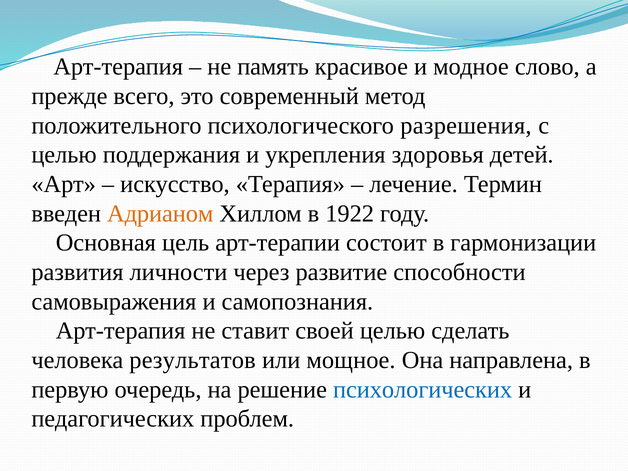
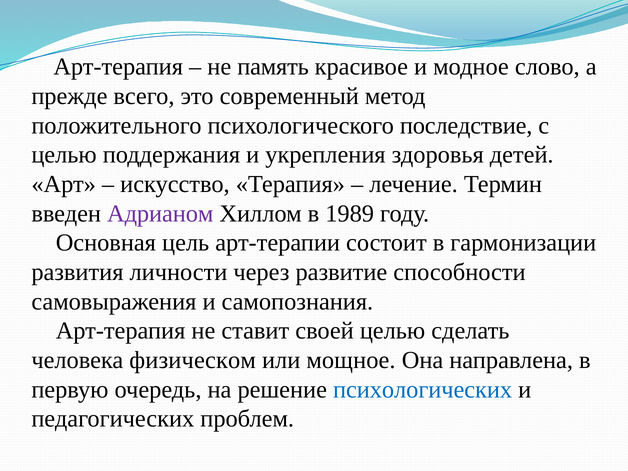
разрешения: разрешения -> последствие
Адрианом colour: orange -> purple
1922: 1922 -> 1989
результатов: результатов -> физическом
